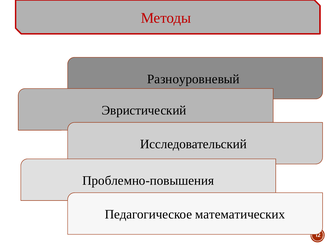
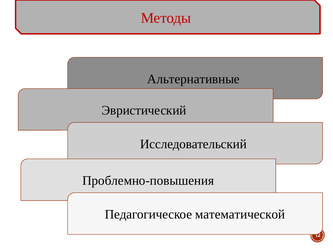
Разноуровневый: Разноуровневый -> Альтернативные
математических: математических -> математической
